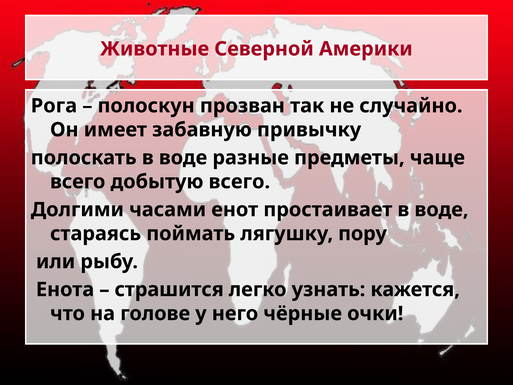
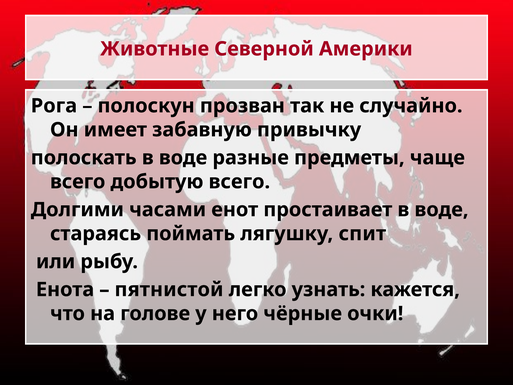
пору: пору -> спит
страшится: страшится -> пятнистой
